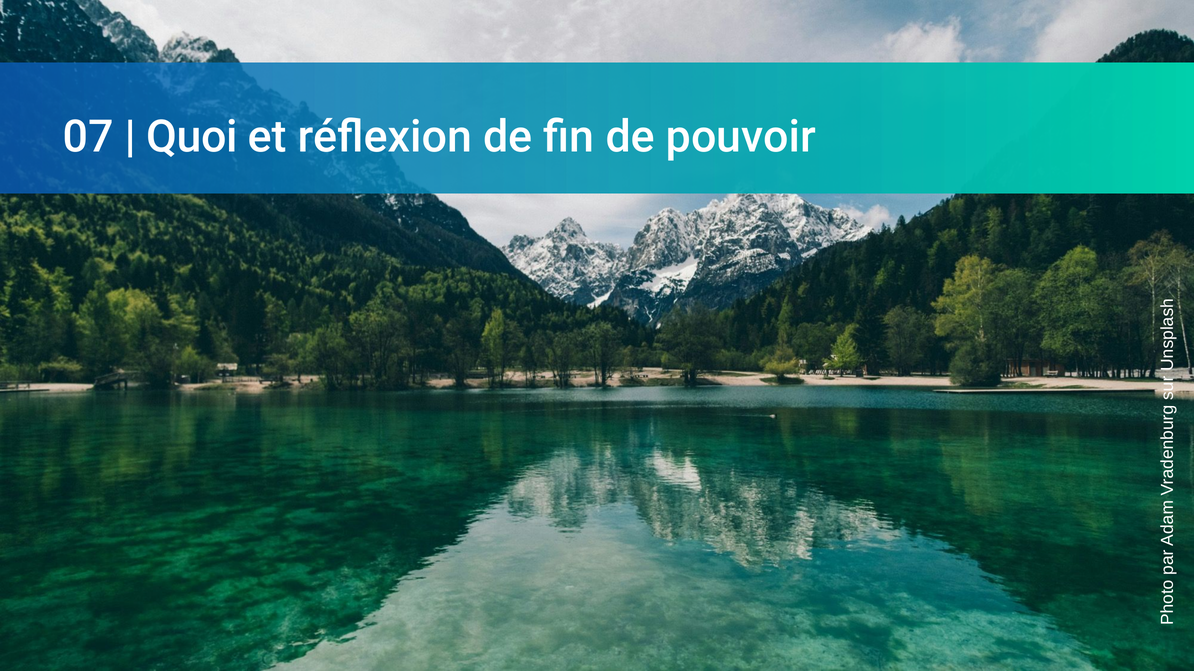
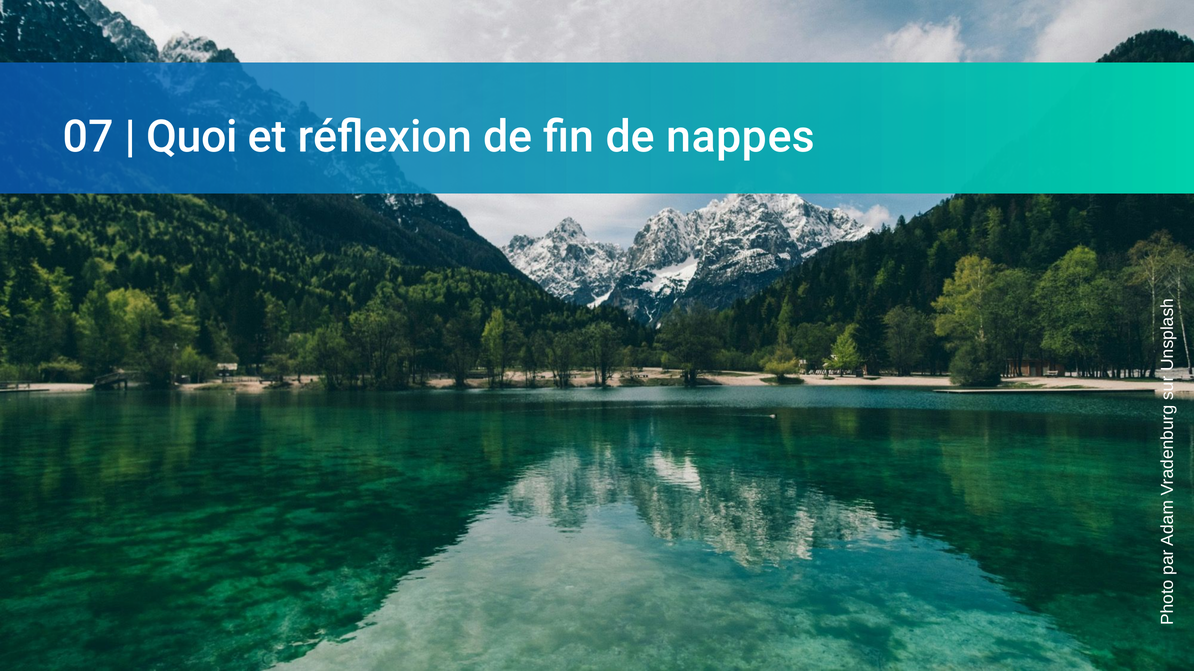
pouvoir: pouvoir -> nappes
